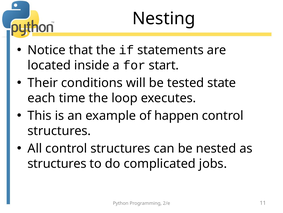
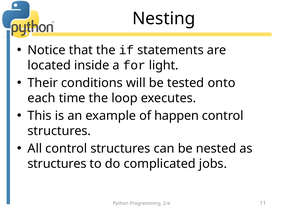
start: start -> light
state: state -> onto
